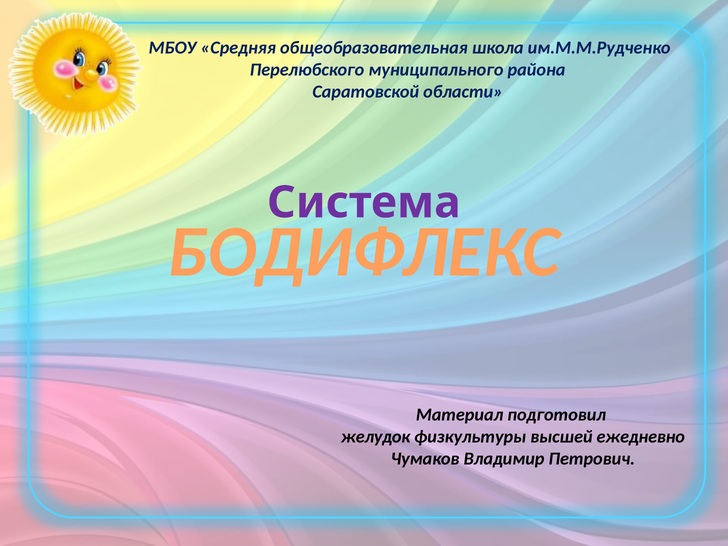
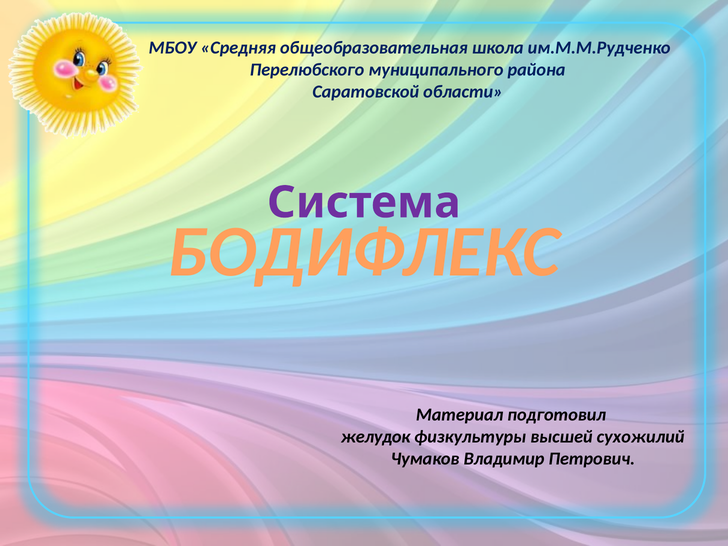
ежедневно: ежедневно -> сухожилий
